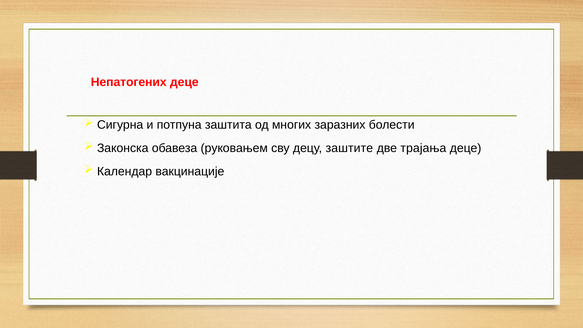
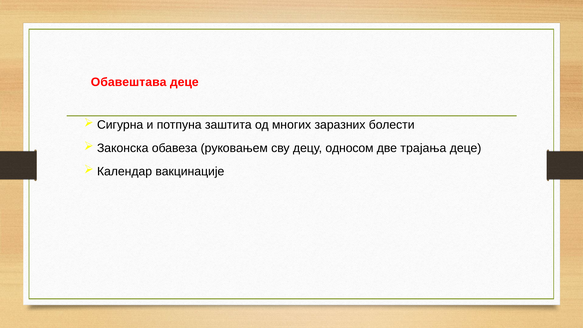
Непатогених: Непатогених -> Обавештава
заштите: заштите -> односом
